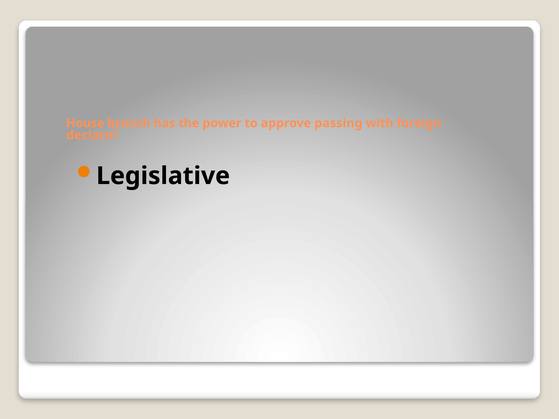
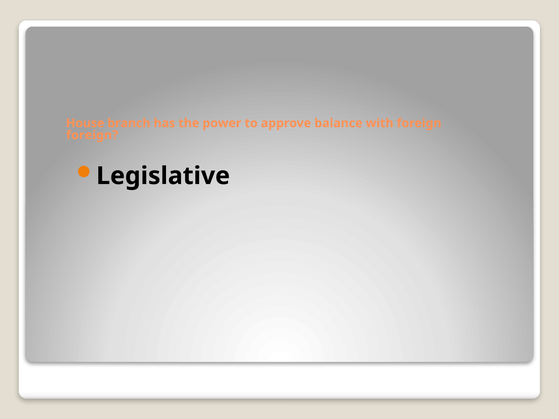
passing: passing -> balance
declare at (92, 135): declare -> foreign
